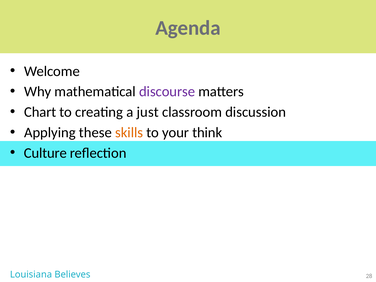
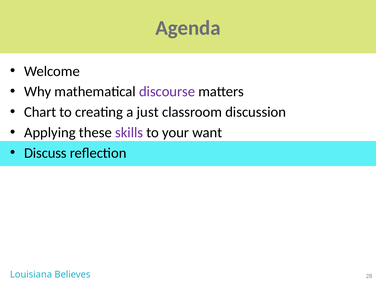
skills colour: orange -> purple
think: think -> want
Culture: Culture -> Discuss
